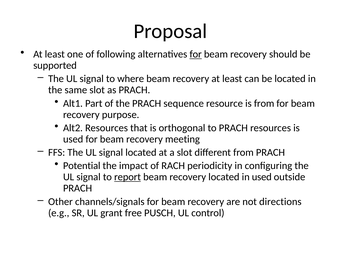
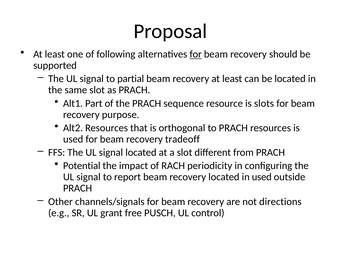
where: where -> partial
is from: from -> slots
meeting: meeting -> tradeoff
report underline: present -> none
